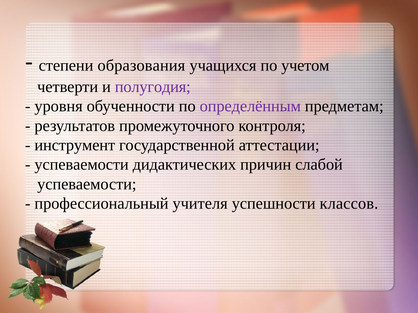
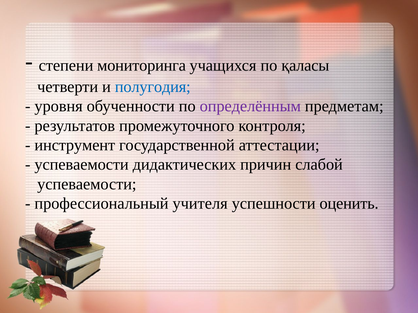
образования: образования -> мониторинга
учетом: учетом -> қаласы
полугодия colour: purple -> blue
классов: классов -> оценить
